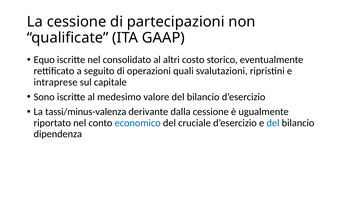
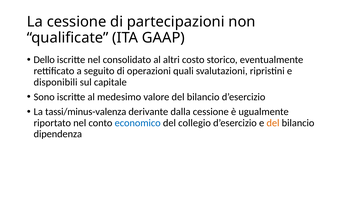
Equo: Equo -> Dello
intraprese: intraprese -> disponibili
cruciale: cruciale -> collegio
del at (273, 123) colour: blue -> orange
